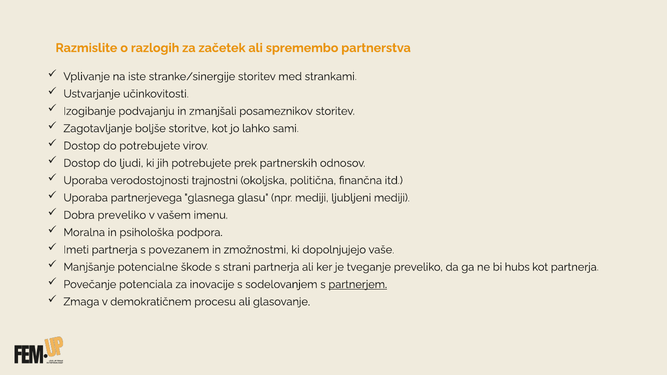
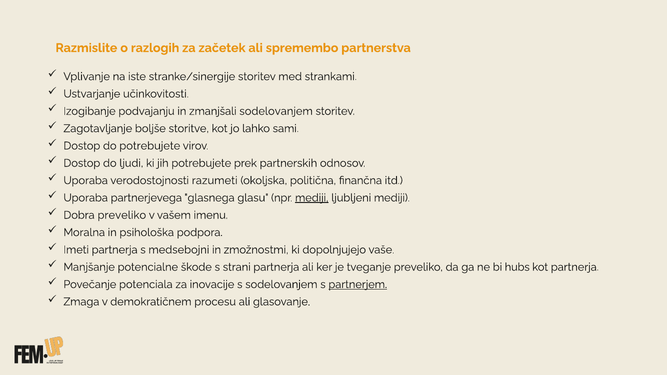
zmanjšali posameznikov: posameznikov -> sodelovanjem
trajnostni: trajnostni -> razumeti
mediji at (312, 198) underline: none -> present
povezanem: povezanem -> medsebojni
